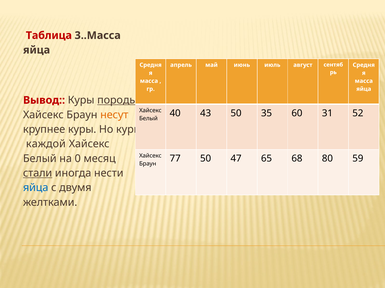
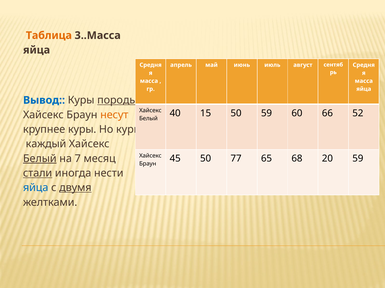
Таблица colour: red -> orange
Вывод colour: red -> blue
43: 43 -> 15
50 35: 35 -> 59
31: 31 -> 66
каждой: каждой -> каждый
Белый at (40, 159) underline: none -> present
0: 0 -> 7
77: 77 -> 45
47: 47 -> 77
80: 80 -> 20
двумя underline: none -> present
